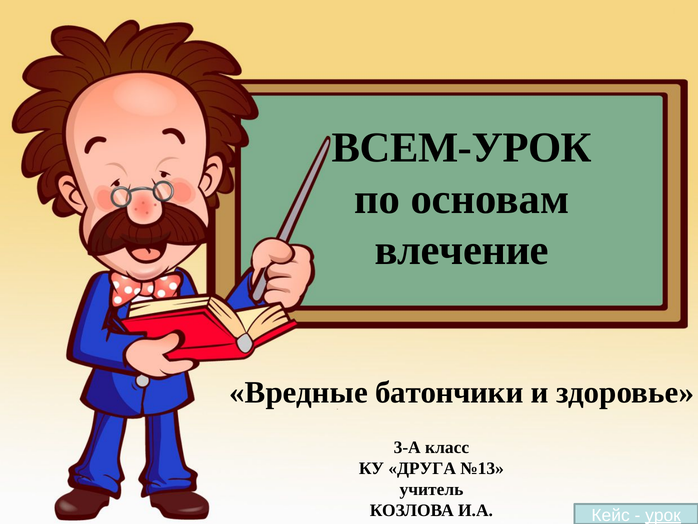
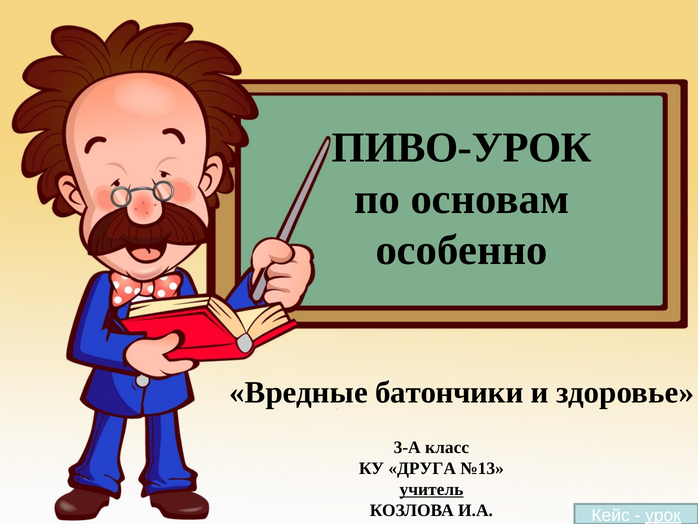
ВСЕМ-УРОК: ВСЕМ-УРОК -> ПИВО-УРОК
влечение: влечение -> особенно
учитель underline: none -> present
